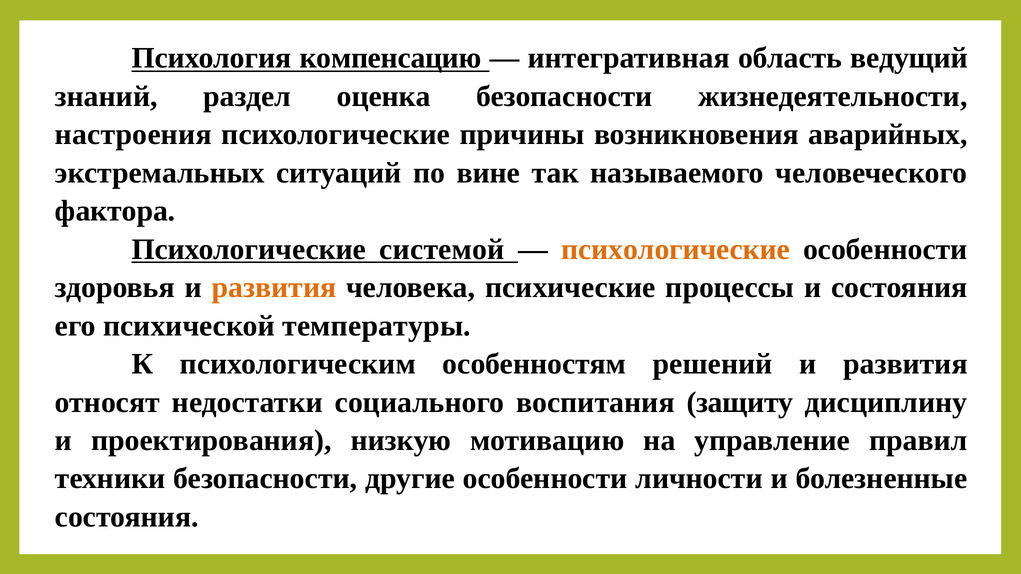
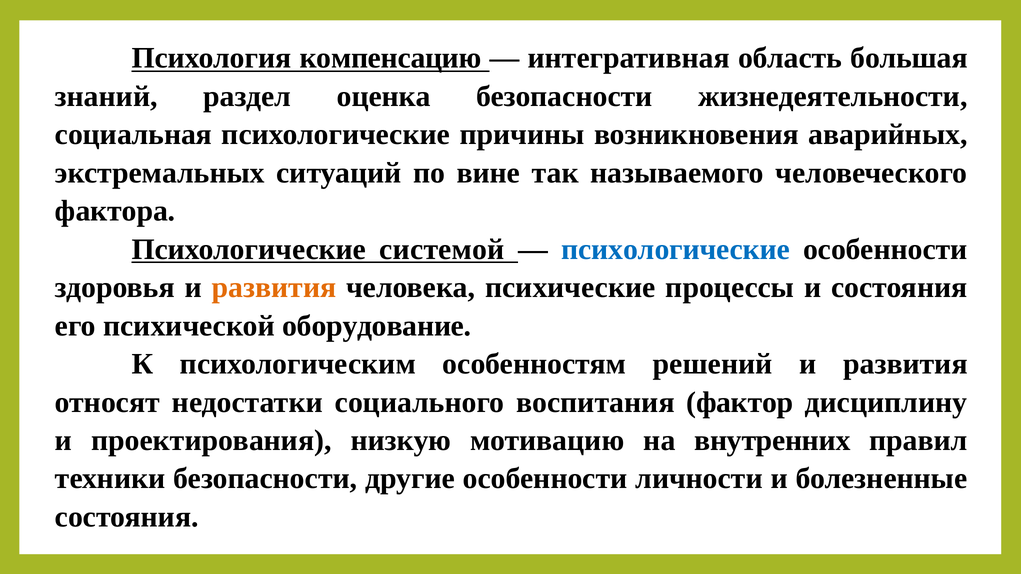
ведущий: ведущий -> большая
настроения: настроения -> социальная
психологические at (676, 249) colour: orange -> blue
температуры: температуры -> оборудование
защиту: защиту -> фактор
управление: управление -> внутренних
